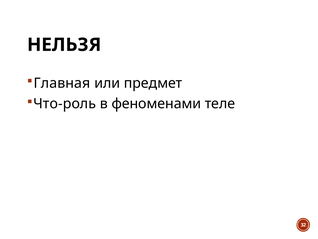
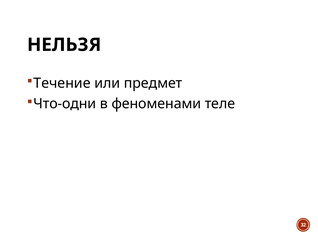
Главная: Главная -> Течение
Что-роль: Что-роль -> Что-одни
